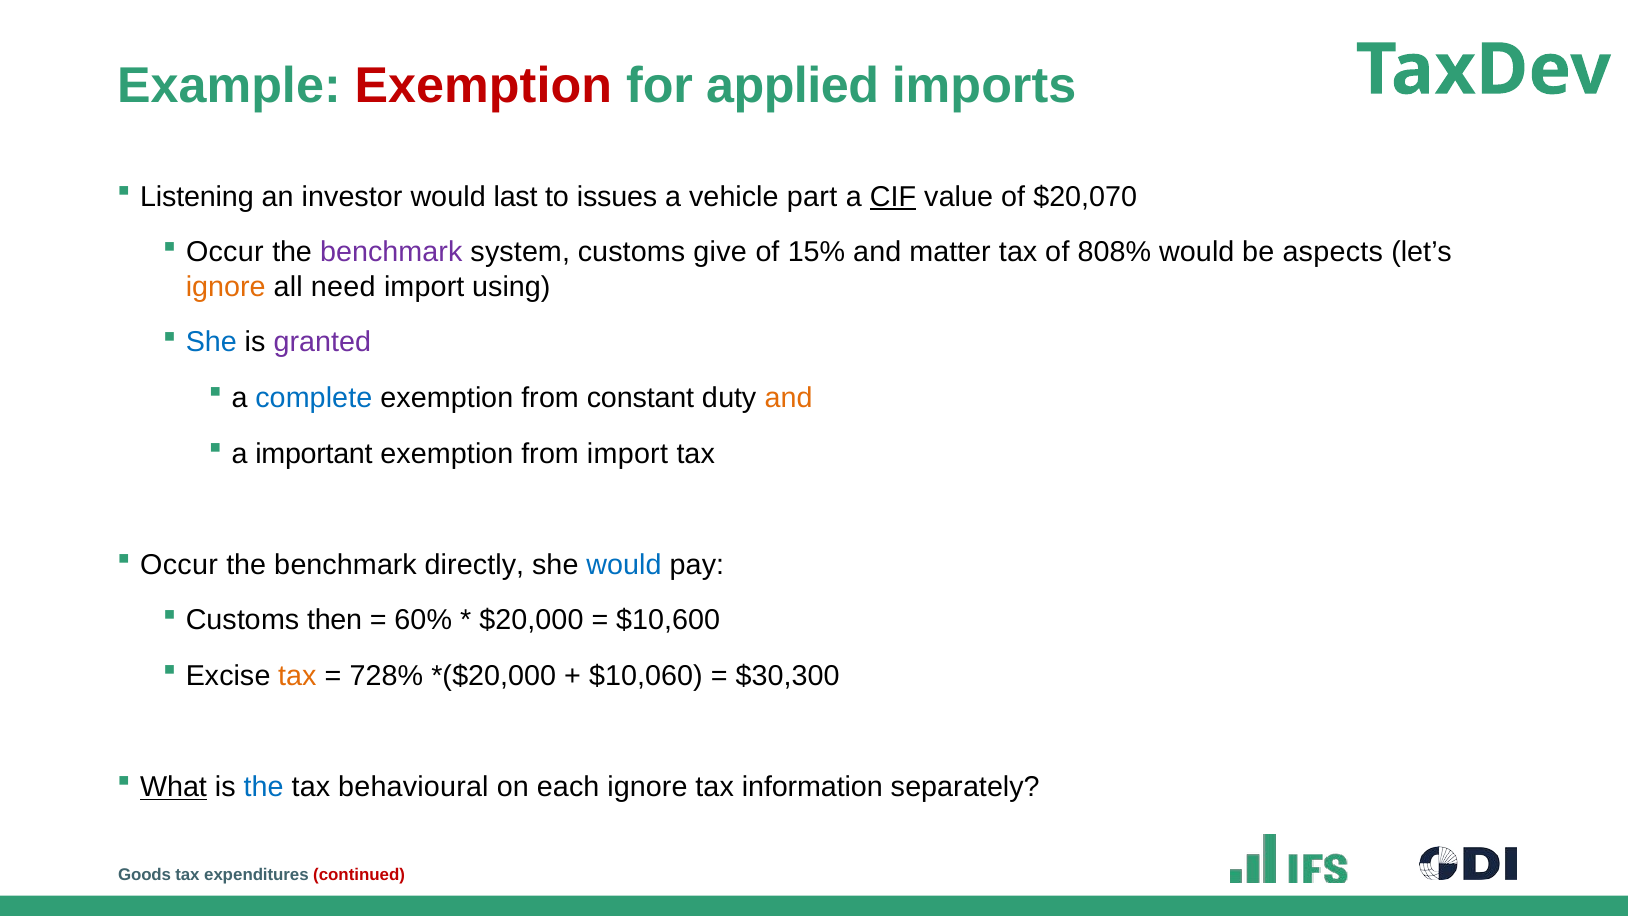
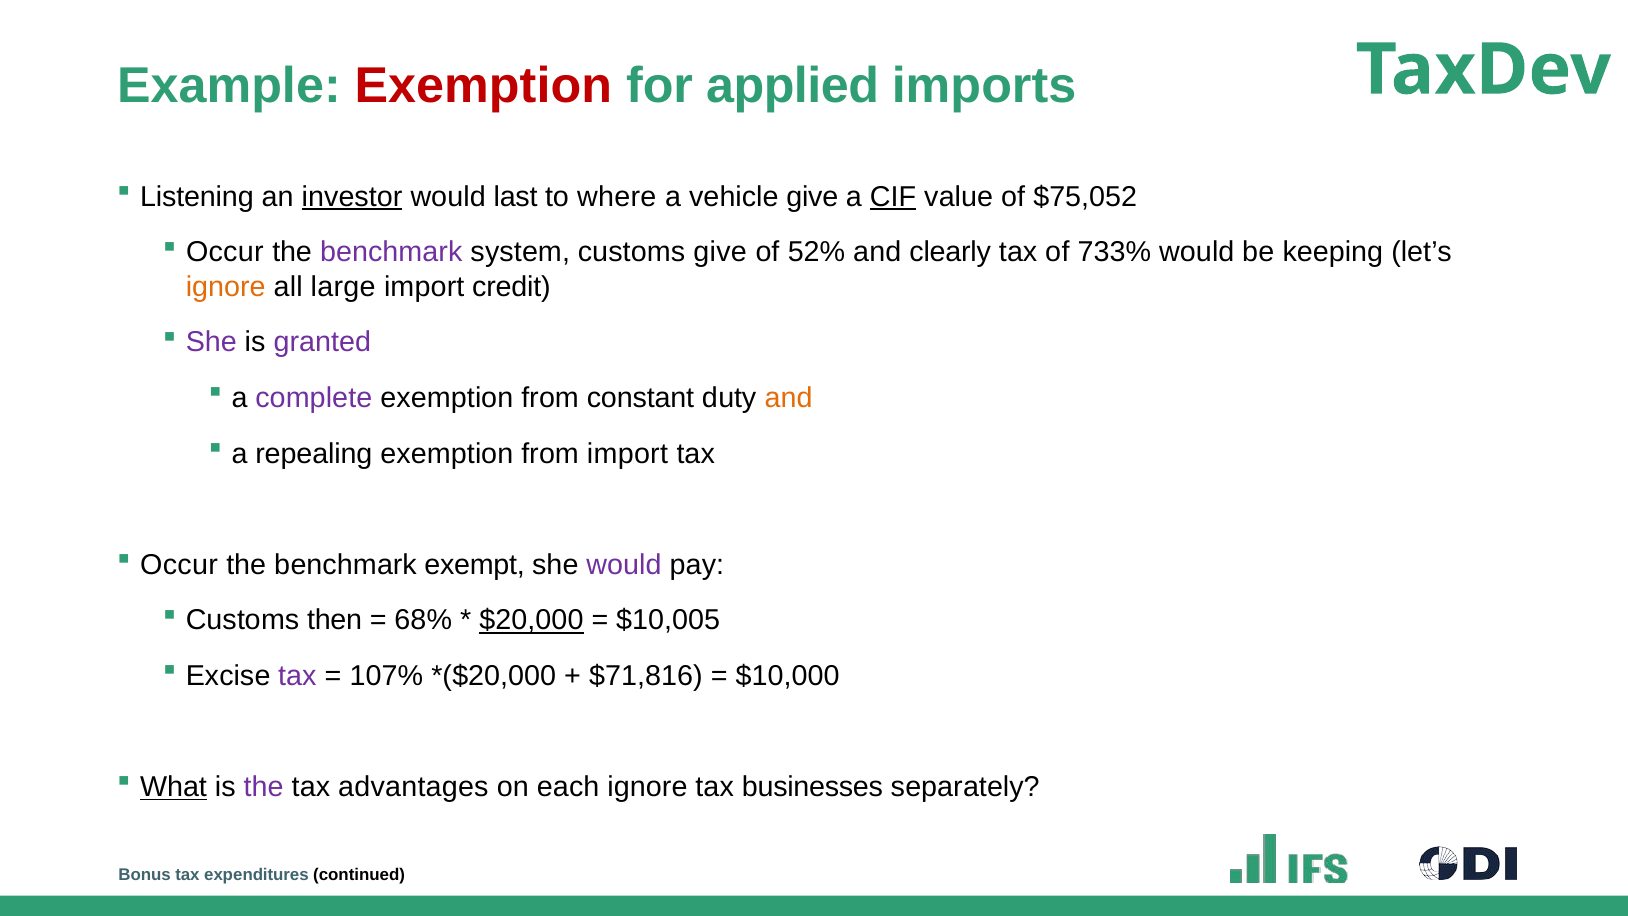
investor underline: none -> present
issues: issues -> where
vehicle part: part -> give
$20,070: $20,070 -> $75,052
15%: 15% -> 52%
matter: matter -> clearly
808%: 808% -> 733%
aspects: aspects -> keeping
need: need -> large
using: using -> credit
She at (211, 342) colour: blue -> purple
complete colour: blue -> purple
important: important -> repealing
directly: directly -> exempt
would at (624, 565) colour: blue -> purple
60%: 60% -> 68%
$20,000 underline: none -> present
$10,600: $10,600 -> $10,005
tax at (297, 676) colour: orange -> purple
728%: 728% -> 107%
$10,060: $10,060 -> $71,816
$30,300: $30,300 -> $10,000
the at (264, 787) colour: blue -> purple
behavioural: behavioural -> advantages
information: information -> businesses
Goods: Goods -> Bonus
continued colour: red -> black
